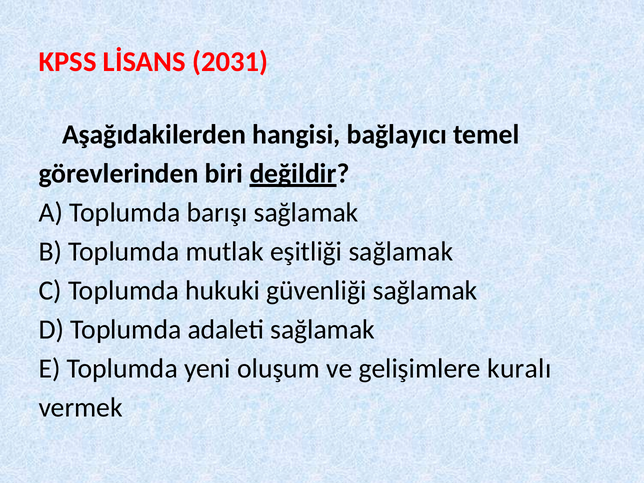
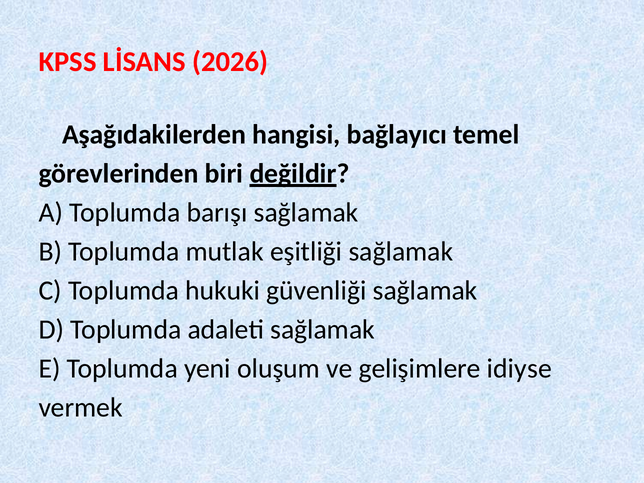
2031: 2031 -> 2026
kuralı: kuralı -> idiyse
